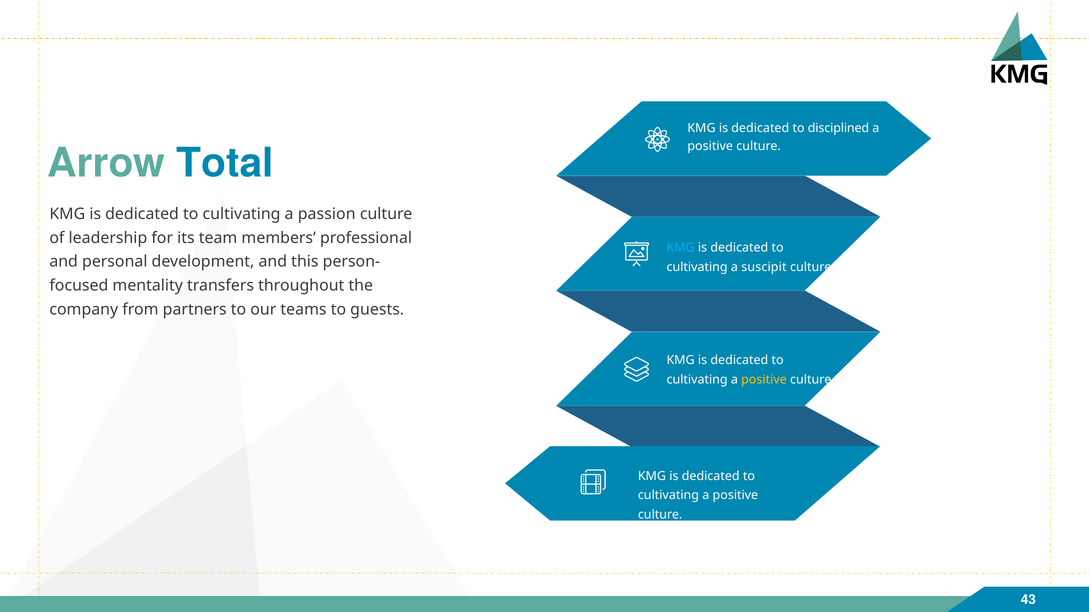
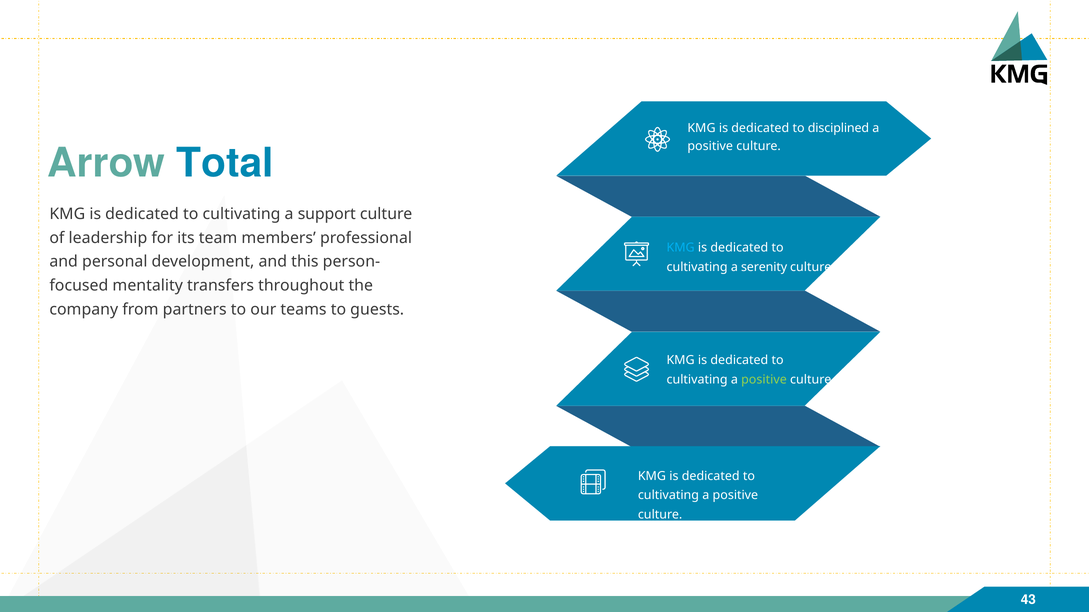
passion: passion -> support
suscipit: suscipit -> serenity
positive at (764, 380) colour: yellow -> light green
